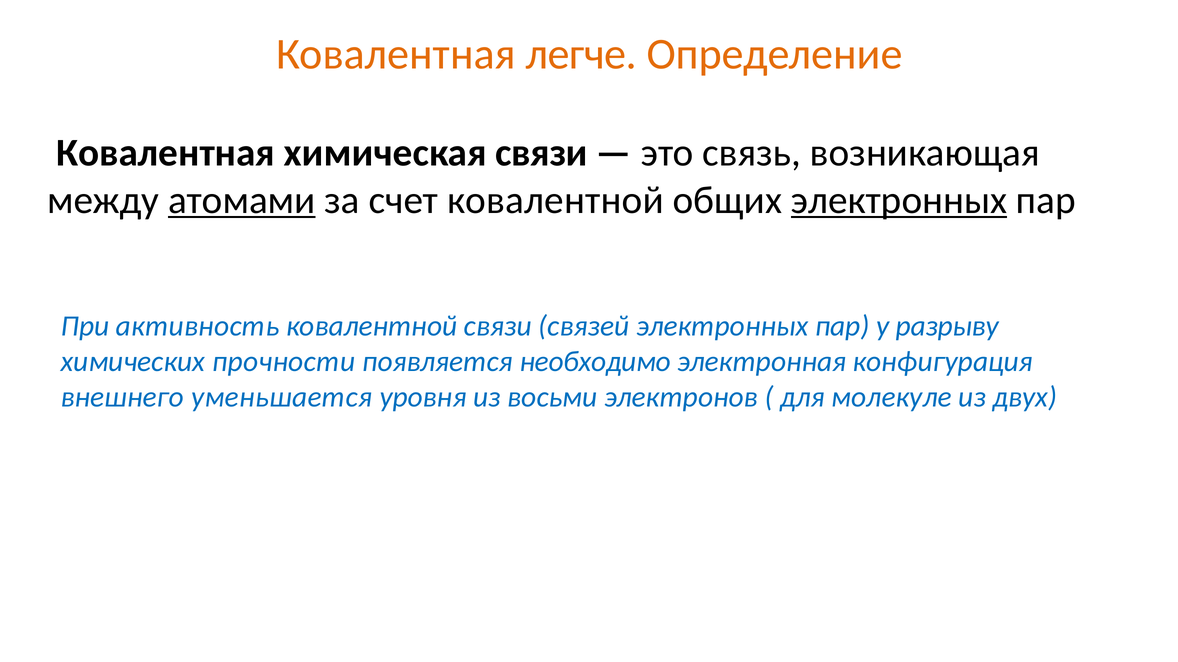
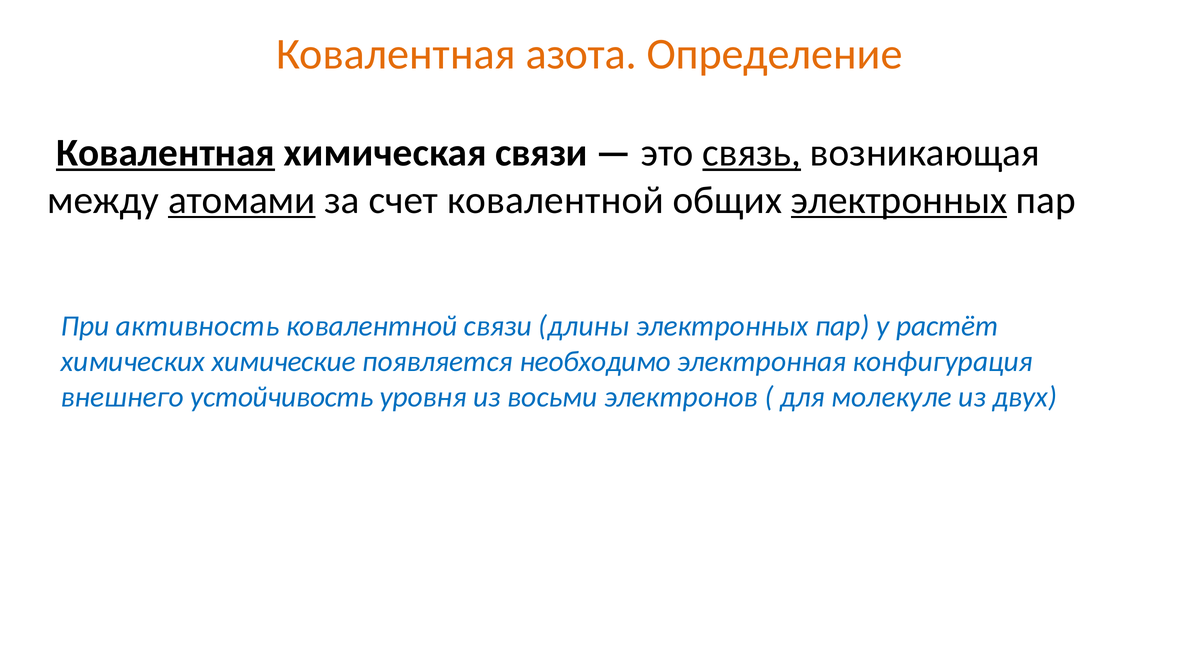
легче: легче -> азота
Ковалентная at (166, 153) underline: none -> present
связь underline: none -> present
связей: связей -> длины
разрыву: разрыву -> растёт
прочности: прочности -> химические
уменьшается: уменьшается -> устойчивость
